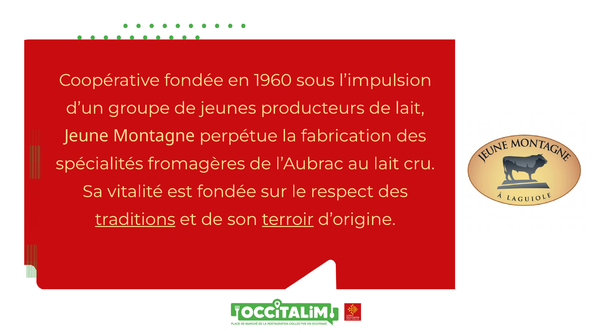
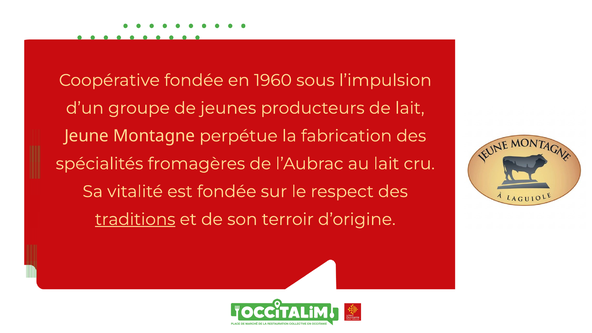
terroir underline: present -> none
